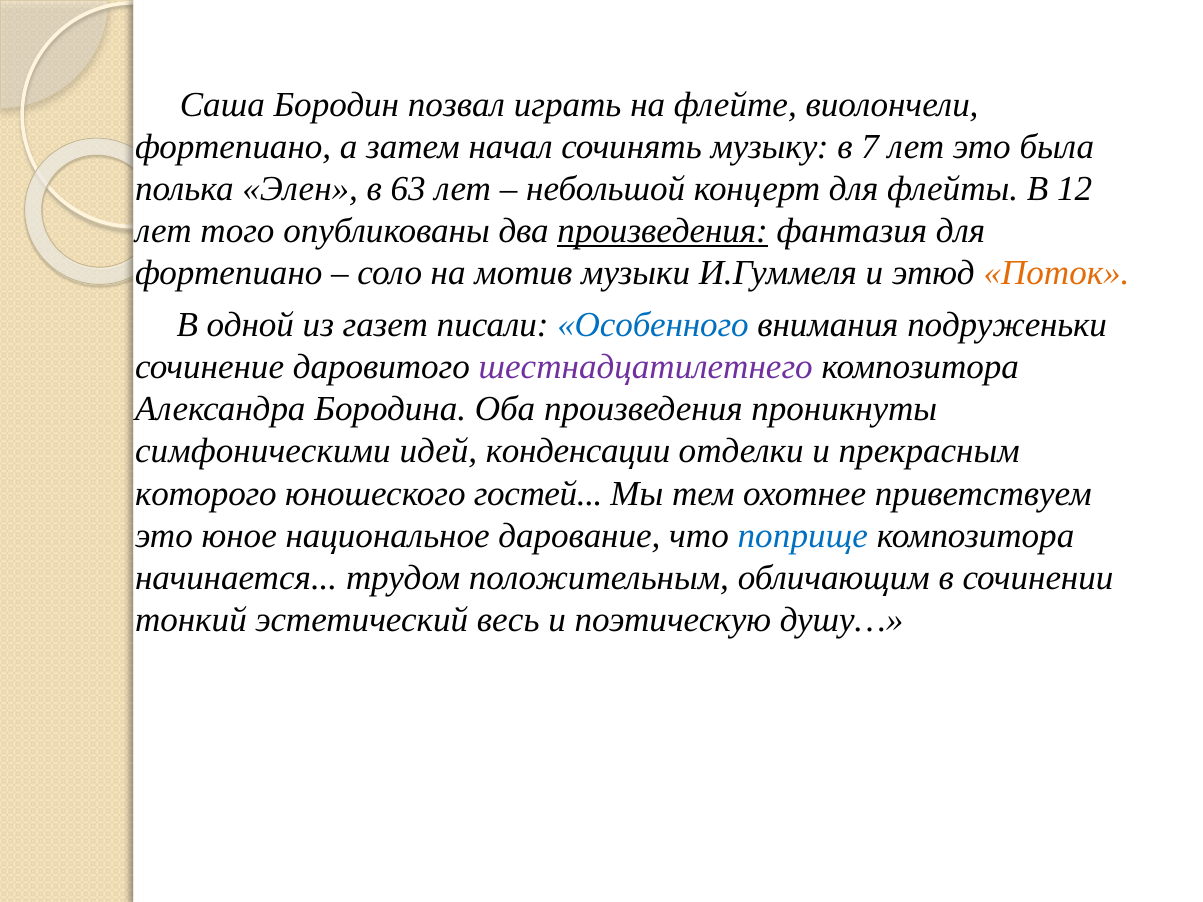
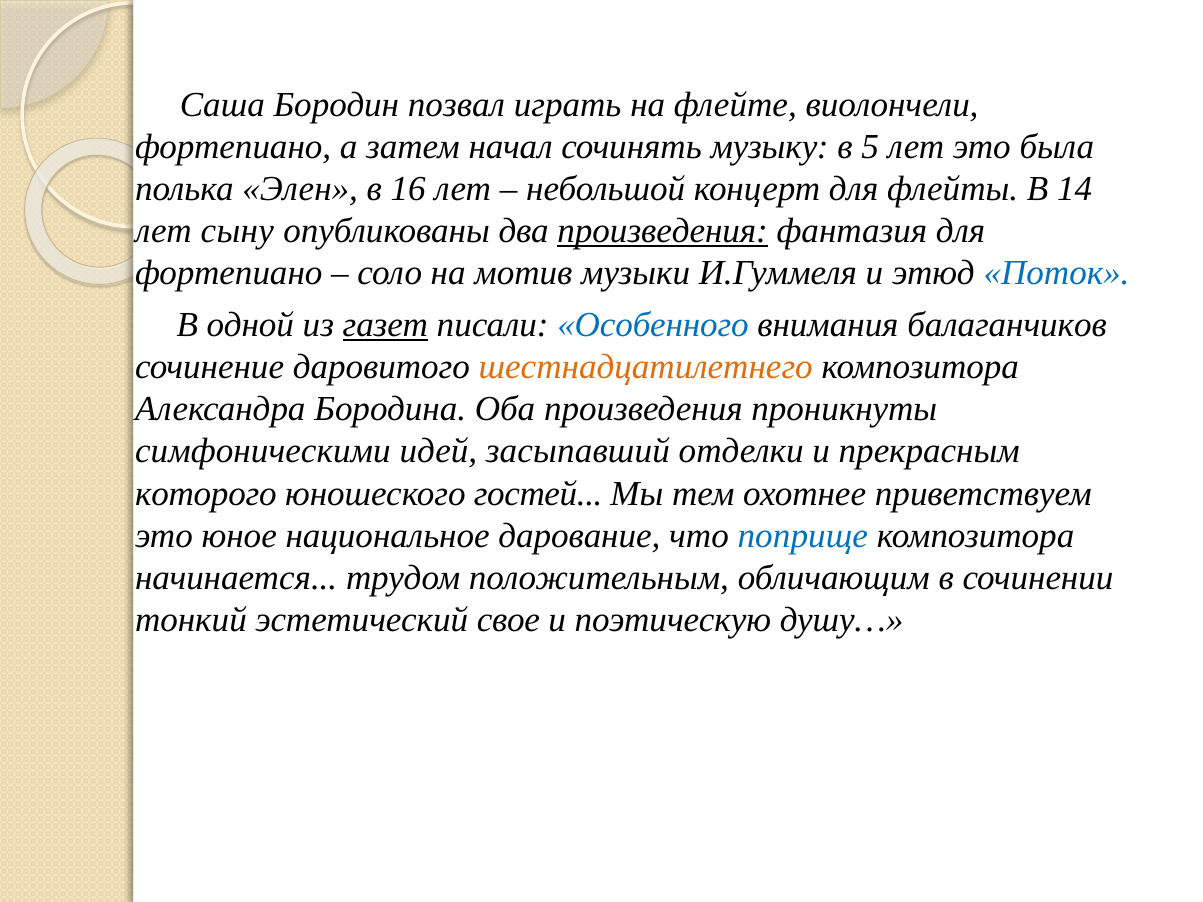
7: 7 -> 5
63: 63 -> 16
12: 12 -> 14
того: того -> сыну
Поток colour: orange -> blue
газет underline: none -> present
подруженьки: подруженьки -> балаганчиков
шестнадцатилетнего colour: purple -> orange
конденсации: конденсации -> засыпавший
весь: весь -> свое
